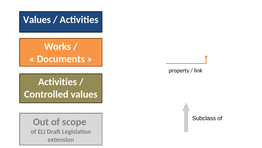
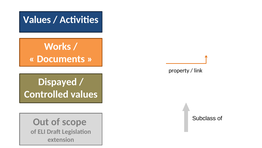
Activities at (58, 82): Activities -> Dispayed
